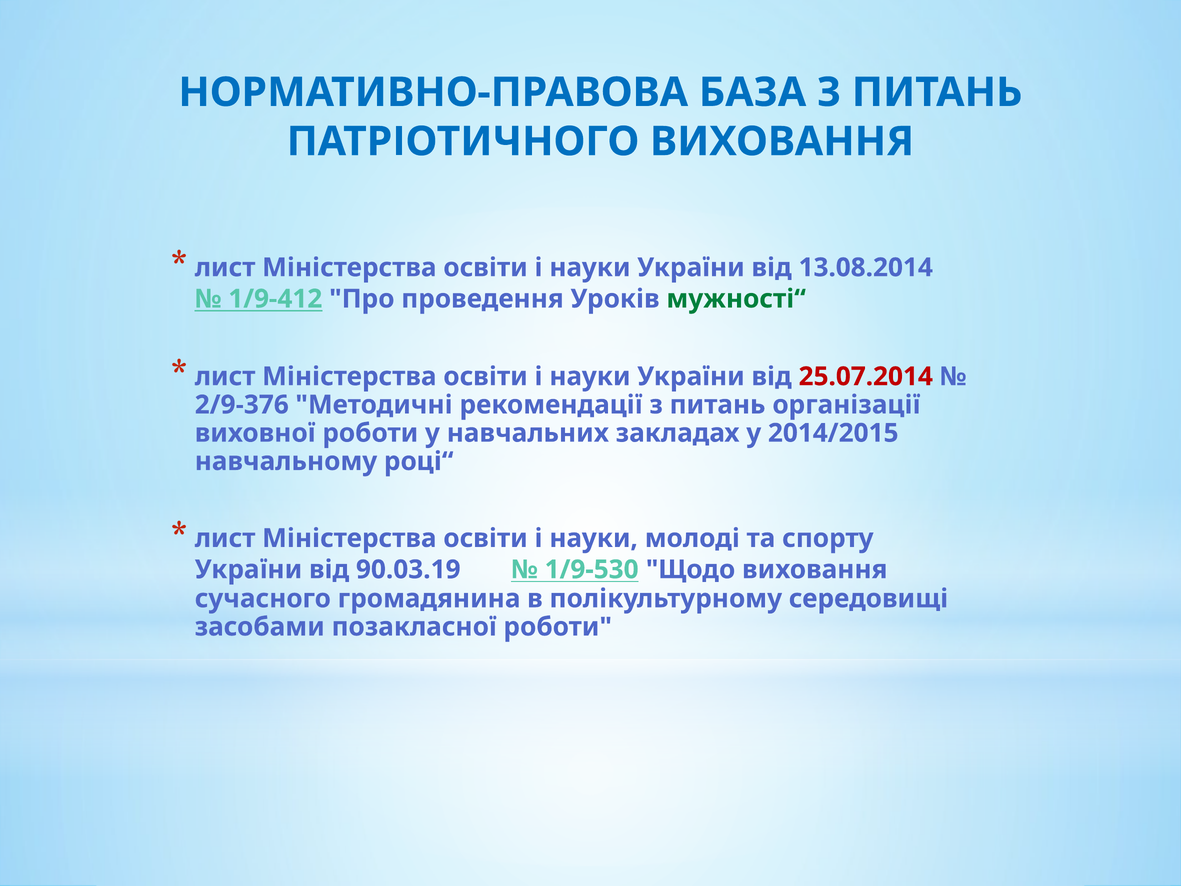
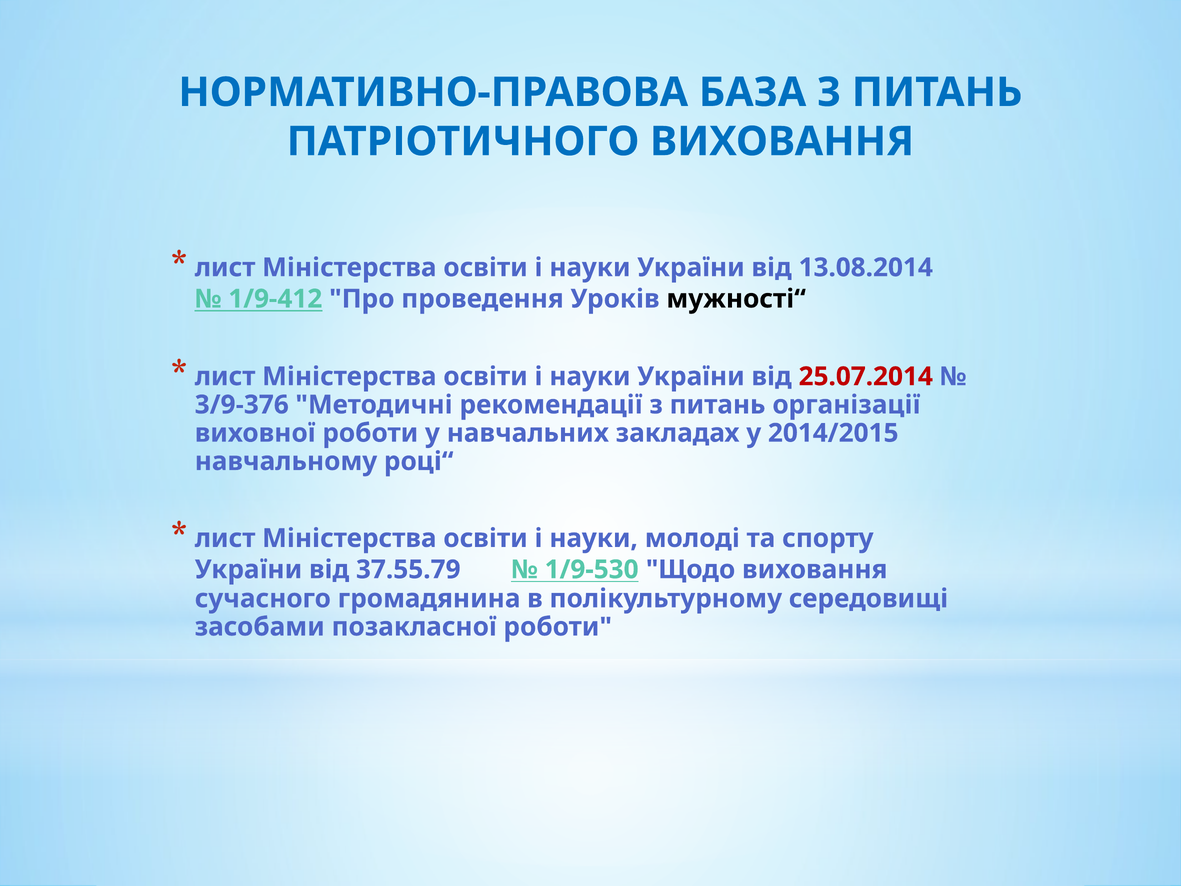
мужності“ colour: green -> black
2/9-376: 2/9-376 -> 3/9-376
90.03.19: 90.03.19 -> 37.55.79
